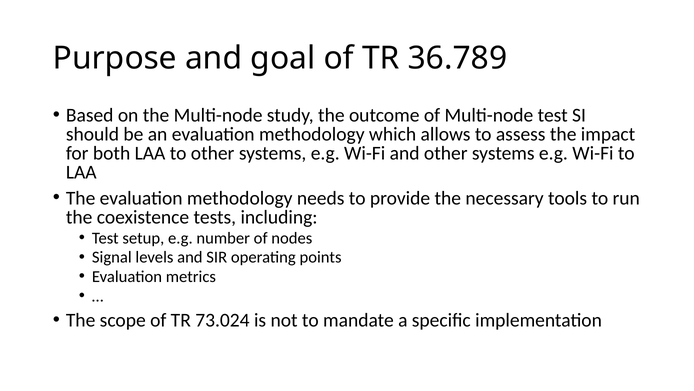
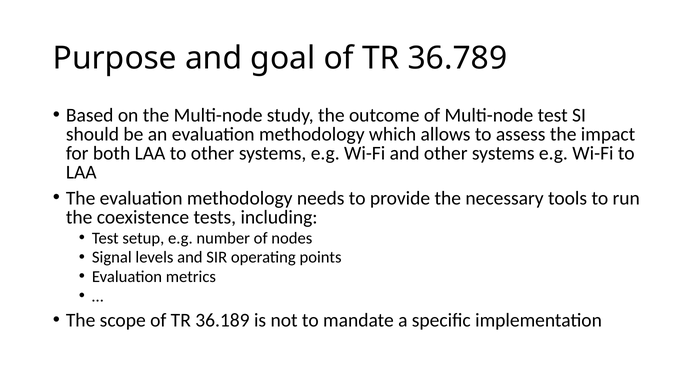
73.024: 73.024 -> 36.189
